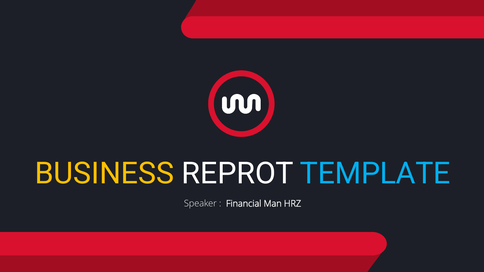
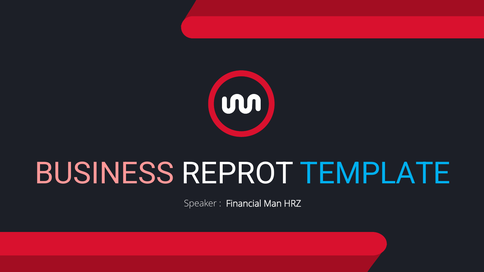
BUSINESS colour: yellow -> pink
